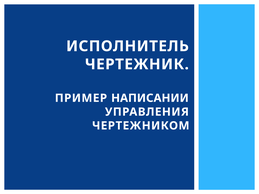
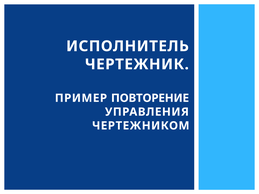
НАПИСАНИИ: НАПИСАНИИ -> ПОВТОРЕНИЕ
